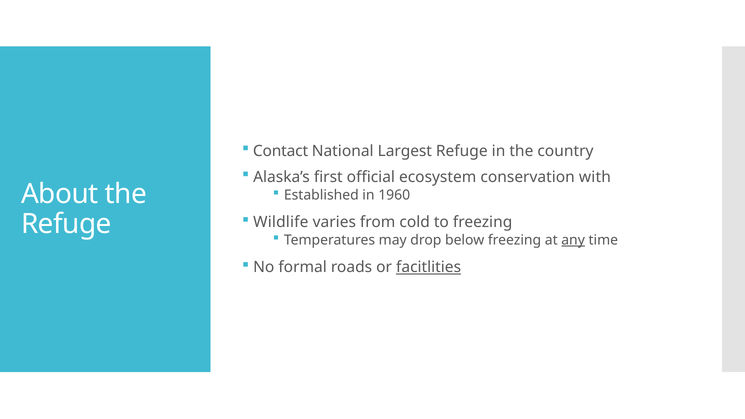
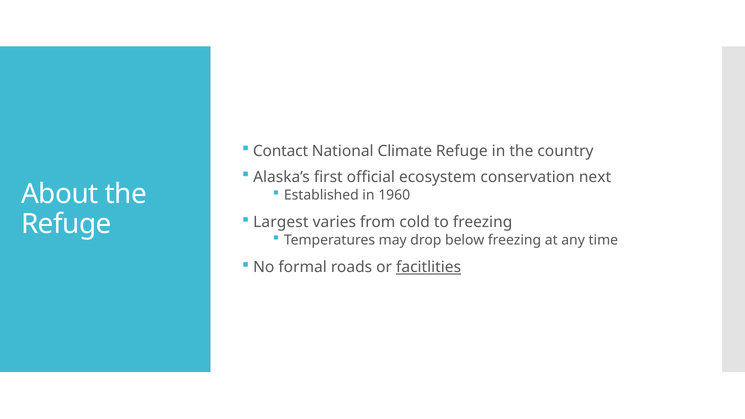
Largest: Largest -> Climate
with: with -> next
Wildlife: Wildlife -> Largest
any underline: present -> none
